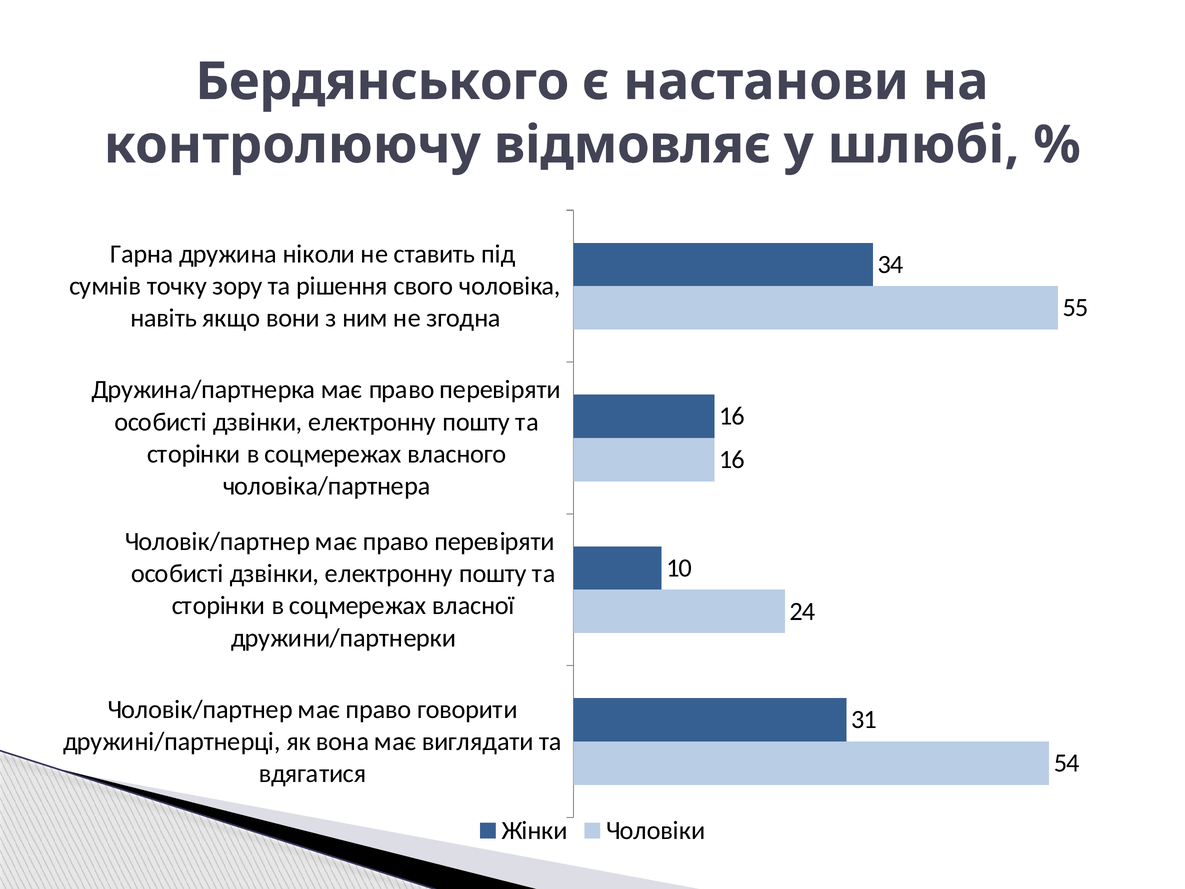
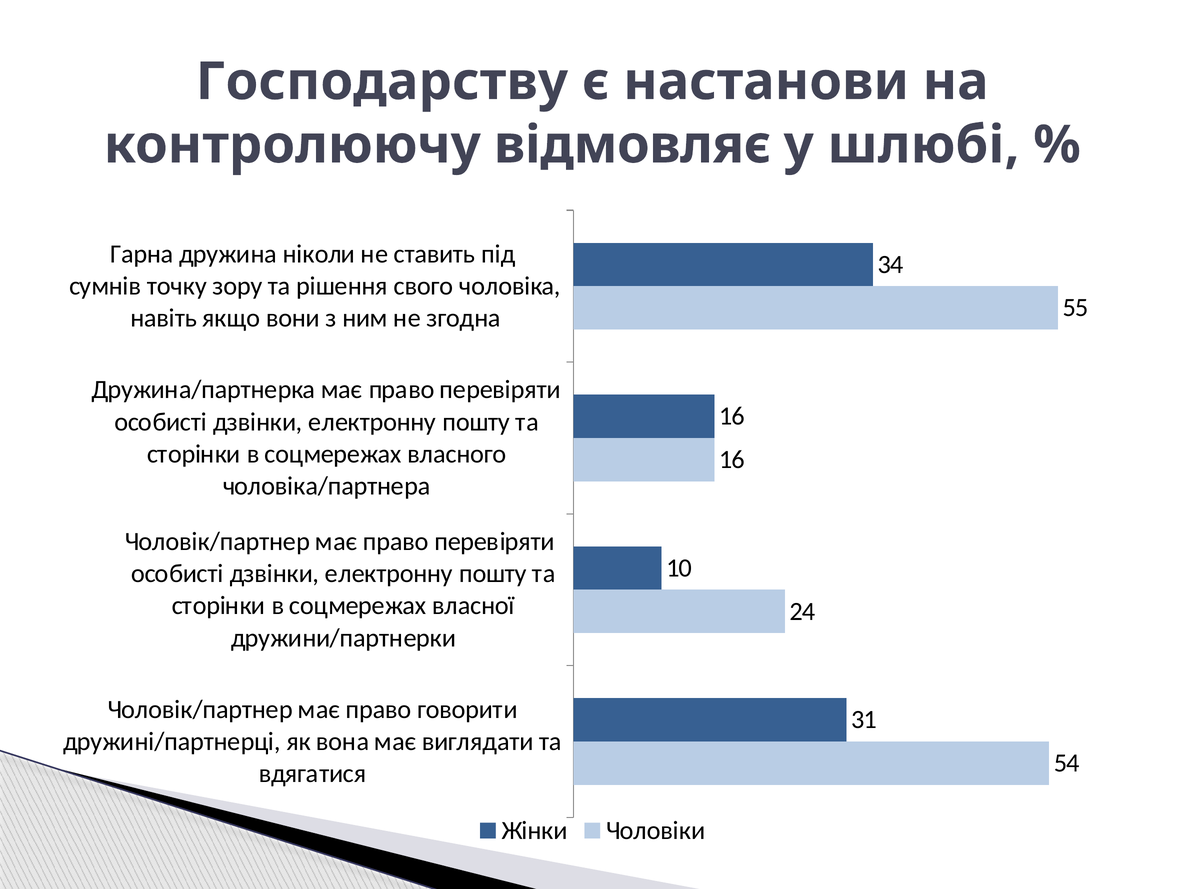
Бердянського: Бердянського -> Господарству
